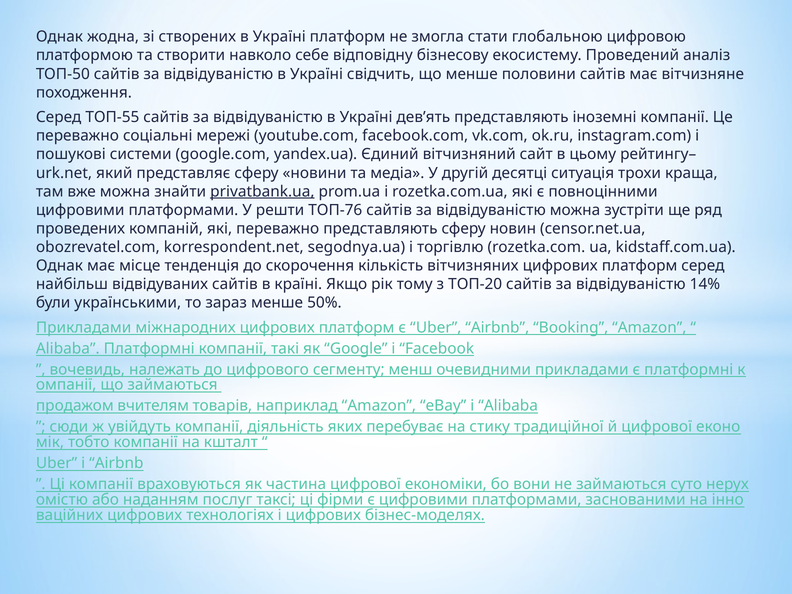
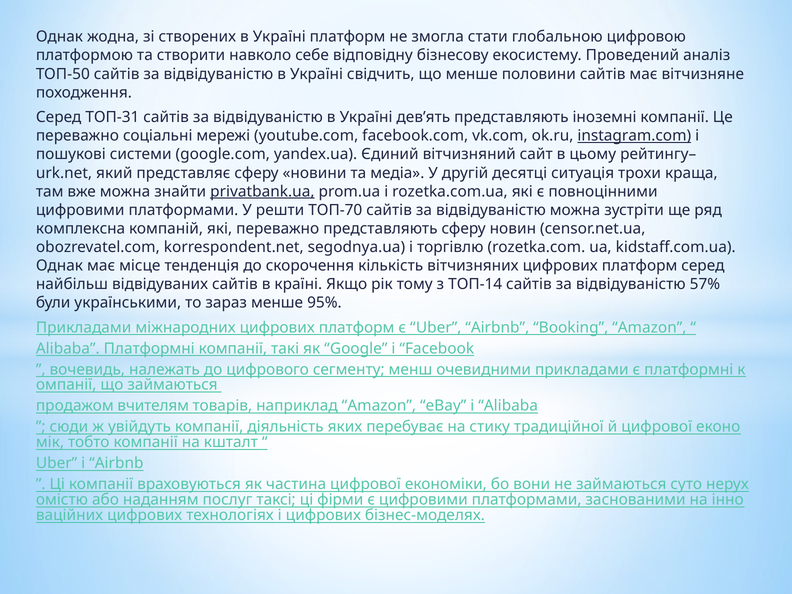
ТОП-55: ТОП-55 -> ТОП-31
instagram.com underline: none -> present
ТОП-76: ТОП-76 -> ТОП-70
проведених: проведених -> комплексна
ТОП-20: ТОП-20 -> ТОП-14
14%: 14% -> 57%
50%: 50% -> 95%
